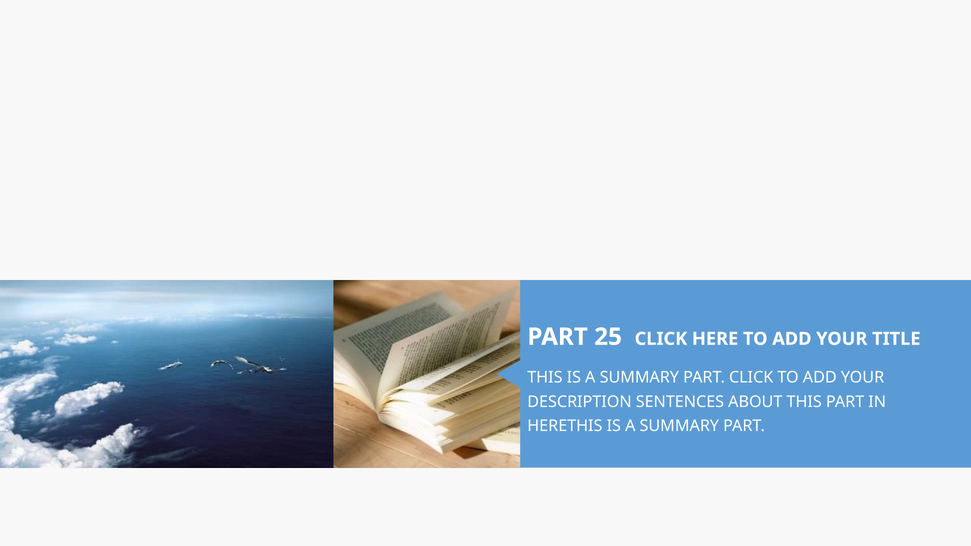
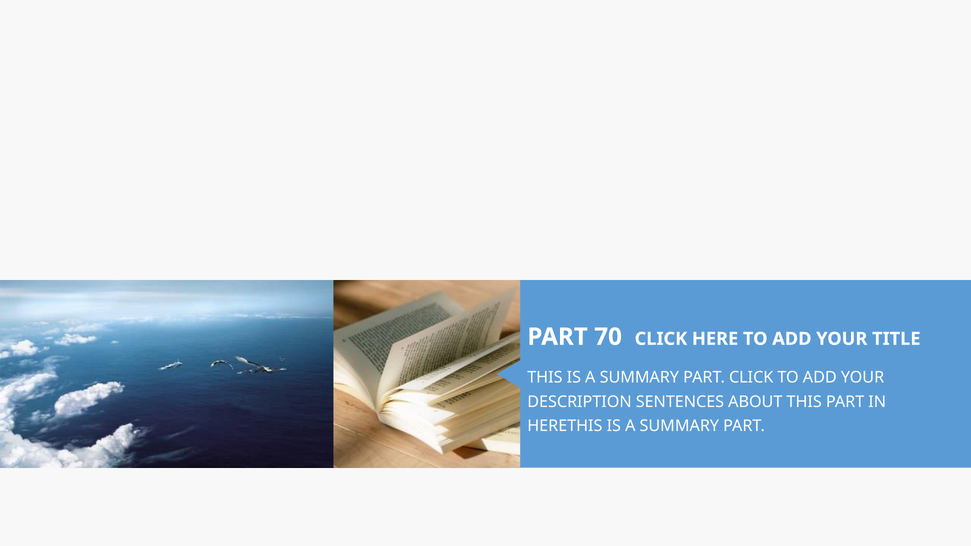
25: 25 -> 70
